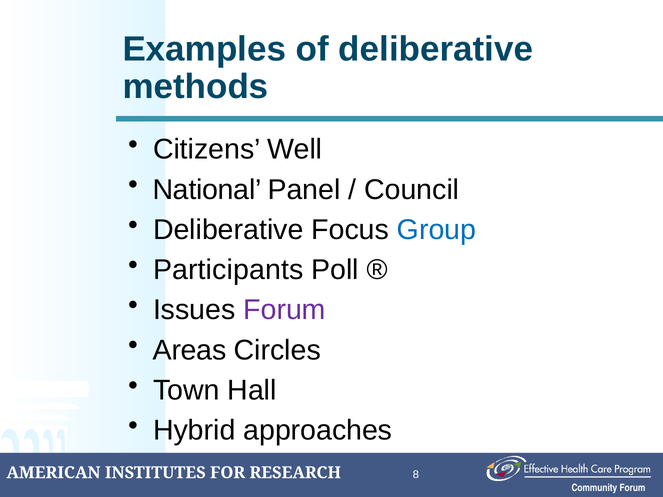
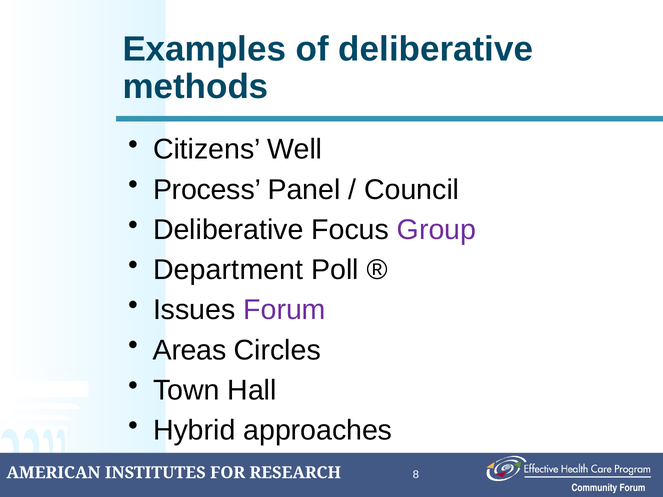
National: National -> Process
Group colour: blue -> purple
Participants: Participants -> Department
